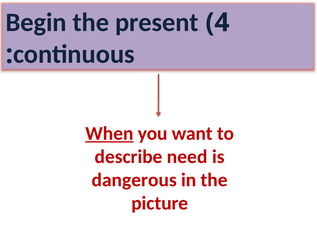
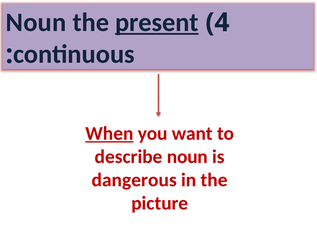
Begin at (36, 22): Begin -> Noun
present underline: none -> present
describe need: need -> noun
